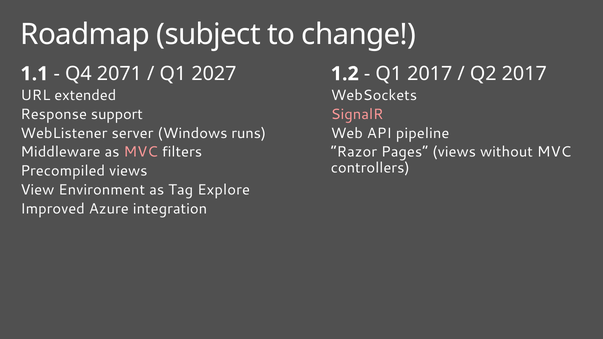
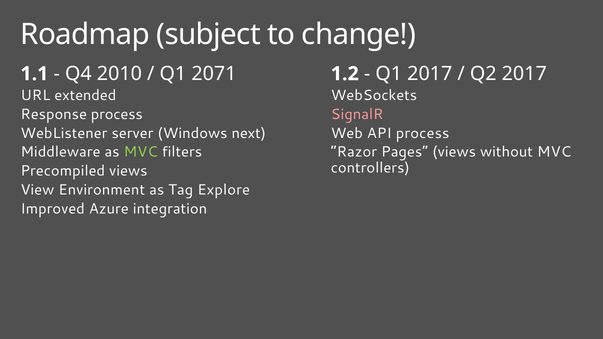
2071: 2071 -> 2010
2027: 2027 -> 2071
Response support: support -> process
runs: runs -> next
API pipeline: pipeline -> process
MVC at (141, 152) colour: pink -> light green
